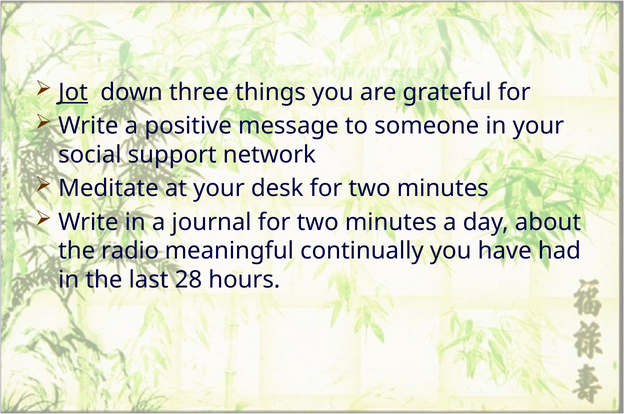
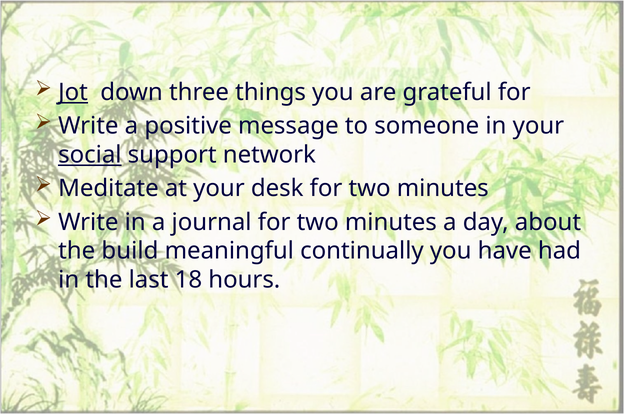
social underline: none -> present
radio: radio -> build
28: 28 -> 18
